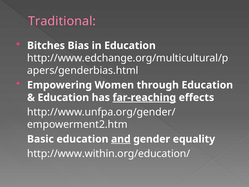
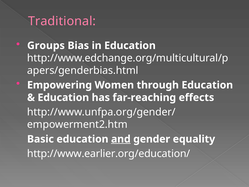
Bitches: Bitches -> Groups
far-reaching underline: present -> none
http://www.within.org/education/: http://www.within.org/education/ -> http://www.earlier.org/education/
